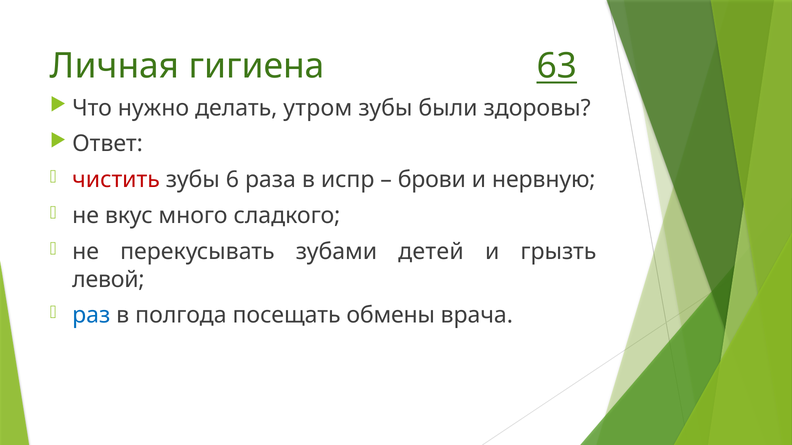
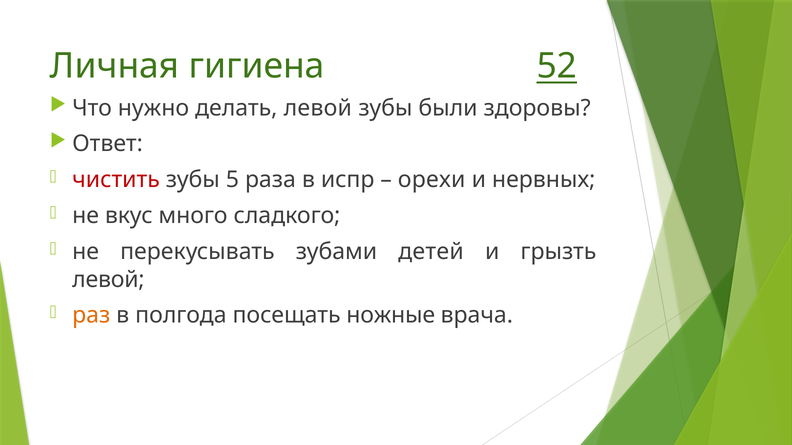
63: 63 -> 52
делать утром: утром -> левой
6: 6 -> 5
брови: брови -> орехи
нервную: нервную -> нервных
раз colour: blue -> orange
обмены: обмены -> ножные
